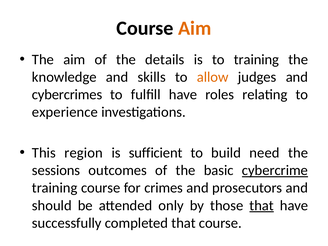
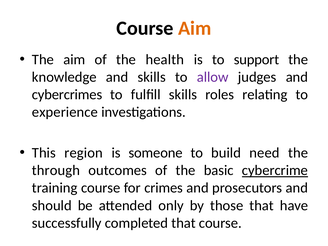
details: details -> health
to training: training -> support
allow colour: orange -> purple
fulfill have: have -> skills
sufficient: sufficient -> someone
sessions: sessions -> through
that at (262, 205) underline: present -> none
